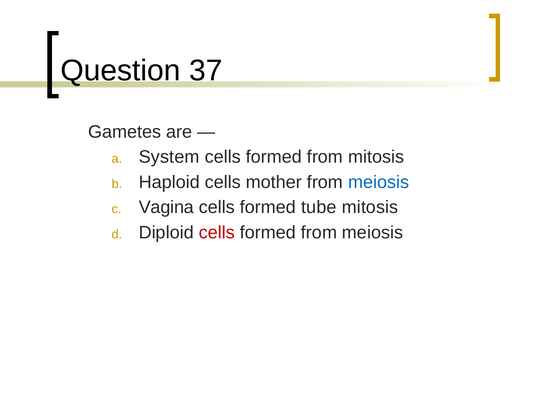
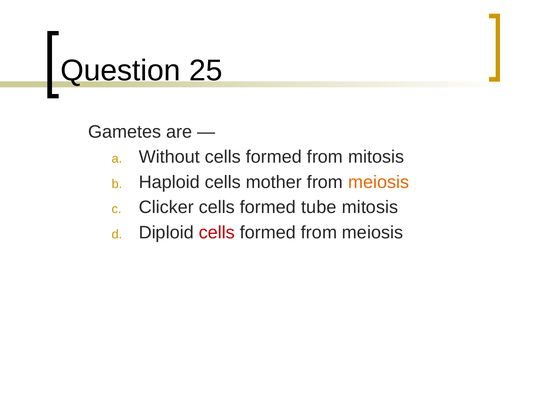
37: 37 -> 25
System: System -> Without
meiosis at (379, 182) colour: blue -> orange
Vagina: Vagina -> Clicker
